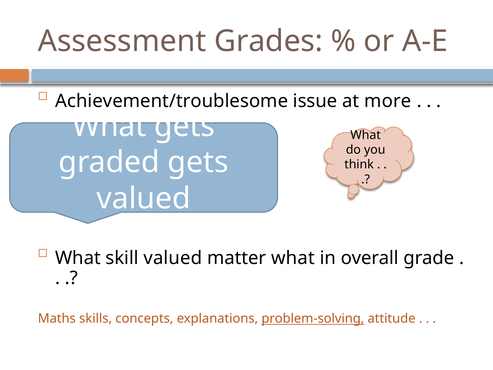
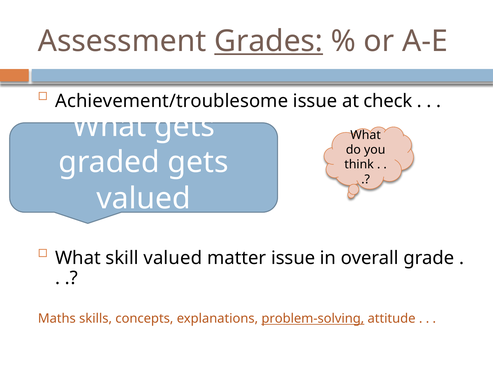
Grades underline: none -> present
more: more -> check
matter what: what -> issue
